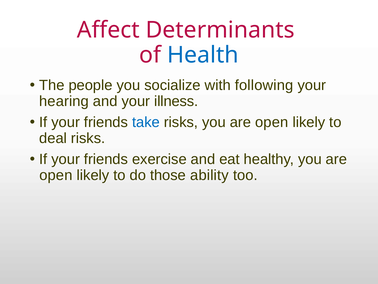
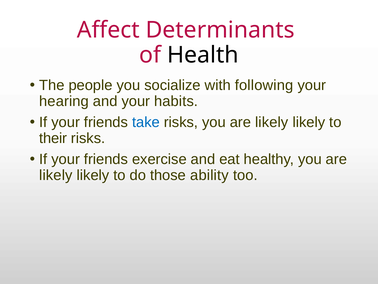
Health colour: blue -> black
illness: illness -> habits
risks you are open: open -> likely
deal: deal -> their
open at (56, 175): open -> likely
